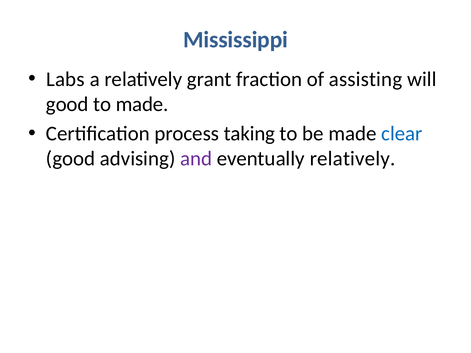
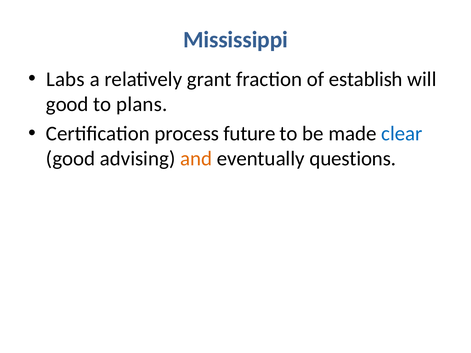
assisting: assisting -> establish
to made: made -> plans
taking: taking -> future
and colour: purple -> orange
eventually relatively: relatively -> questions
